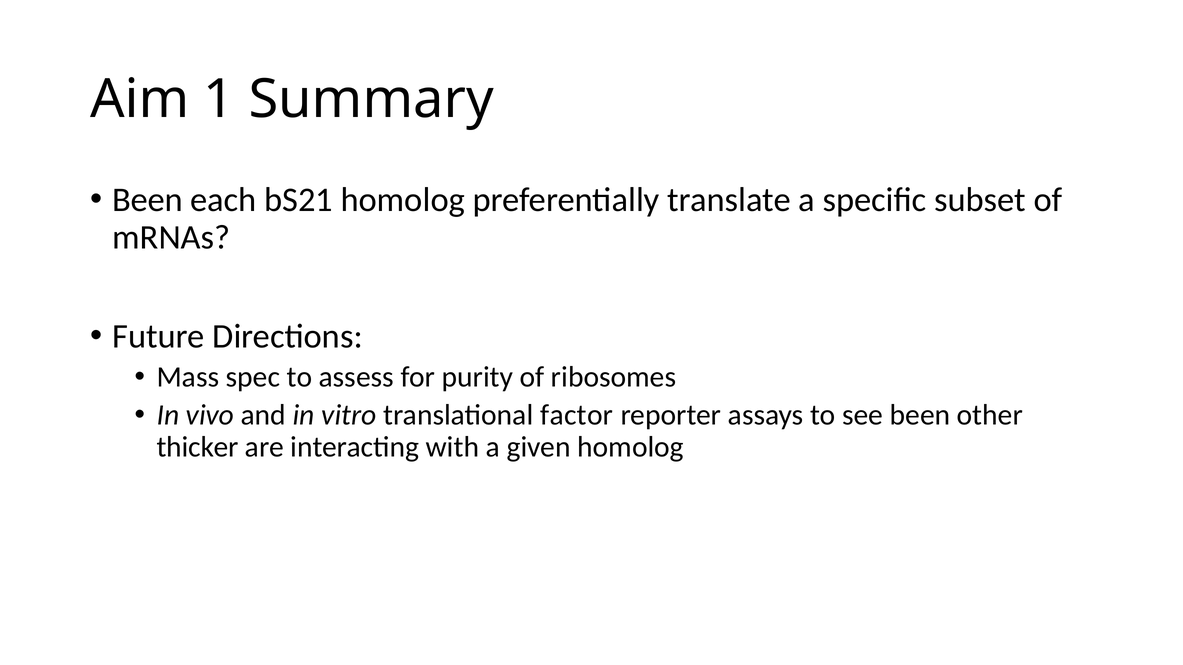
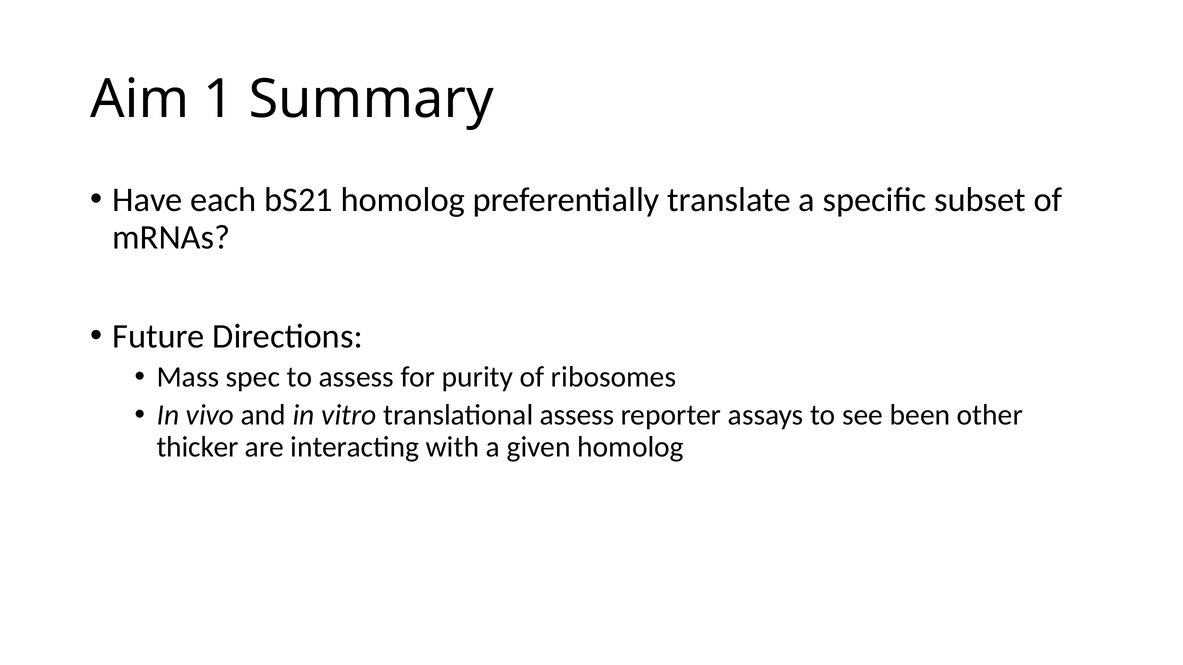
Been at (148, 200): Been -> Have
translational factor: factor -> assess
